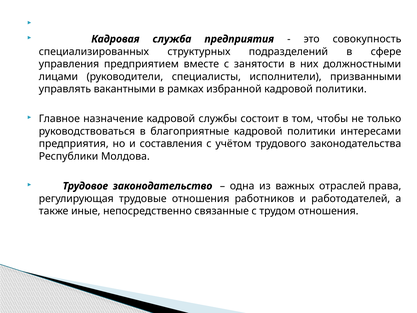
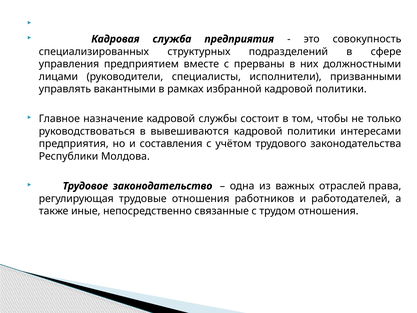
занятости: занятости -> прерваны
благоприятные: благоприятные -> вывешиваются
